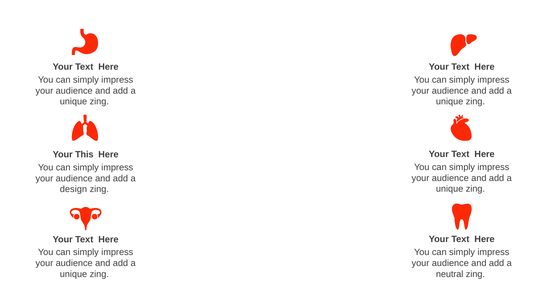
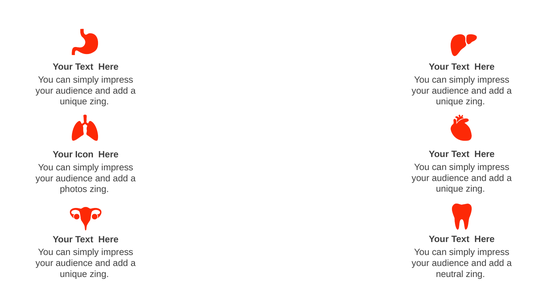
This: This -> Icon
design: design -> photos
